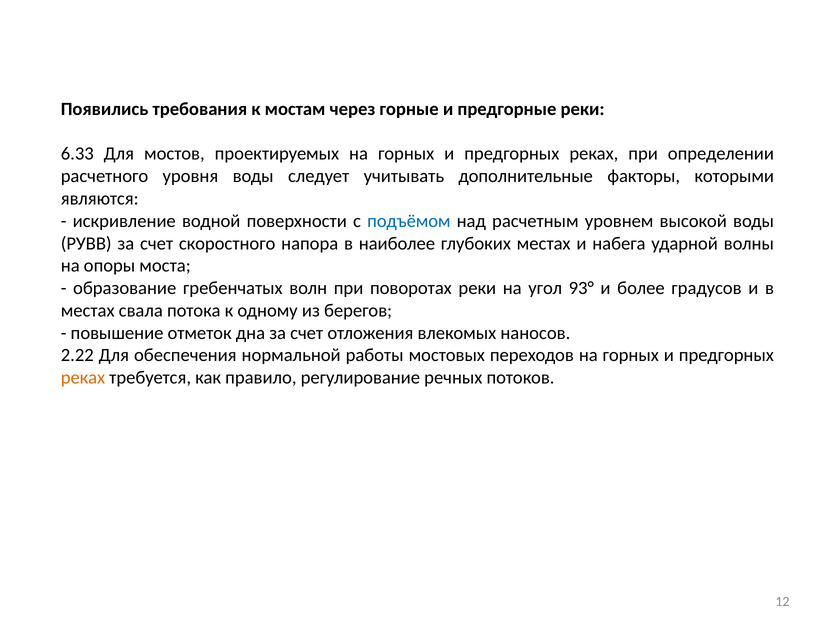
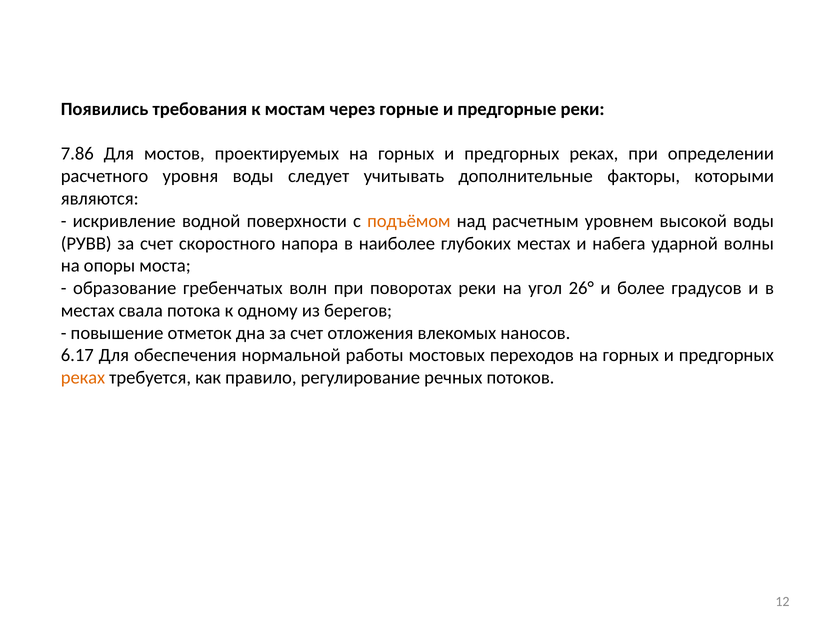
6.33: 6.33 -> 7.86
подъёмом colour: blue -> orange
93°: 93° -> 26°
2.22: 2.22 -> 6.17
